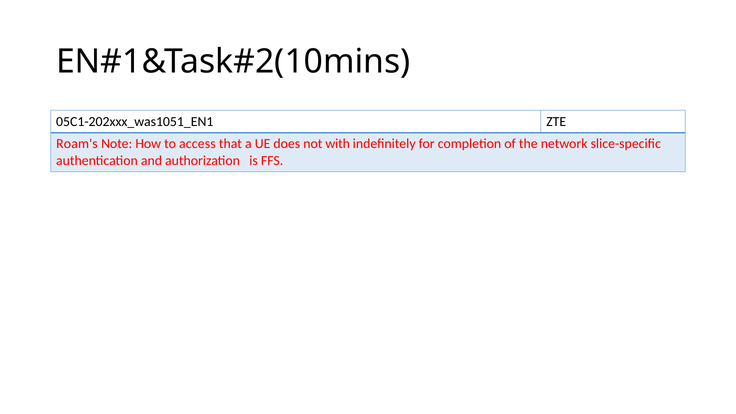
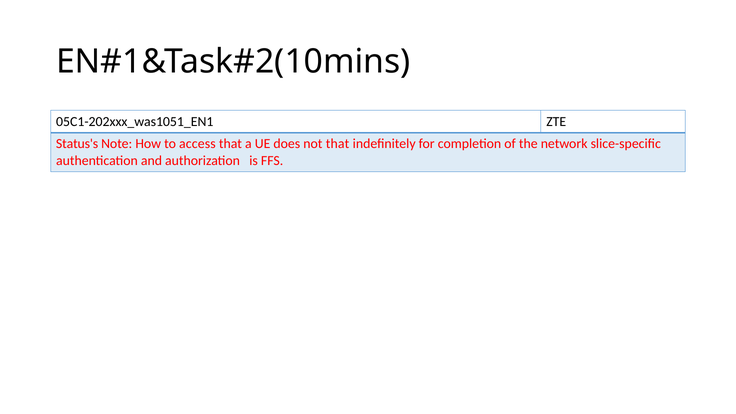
Roam's: Roam's -> Status's
not with: with -> that
